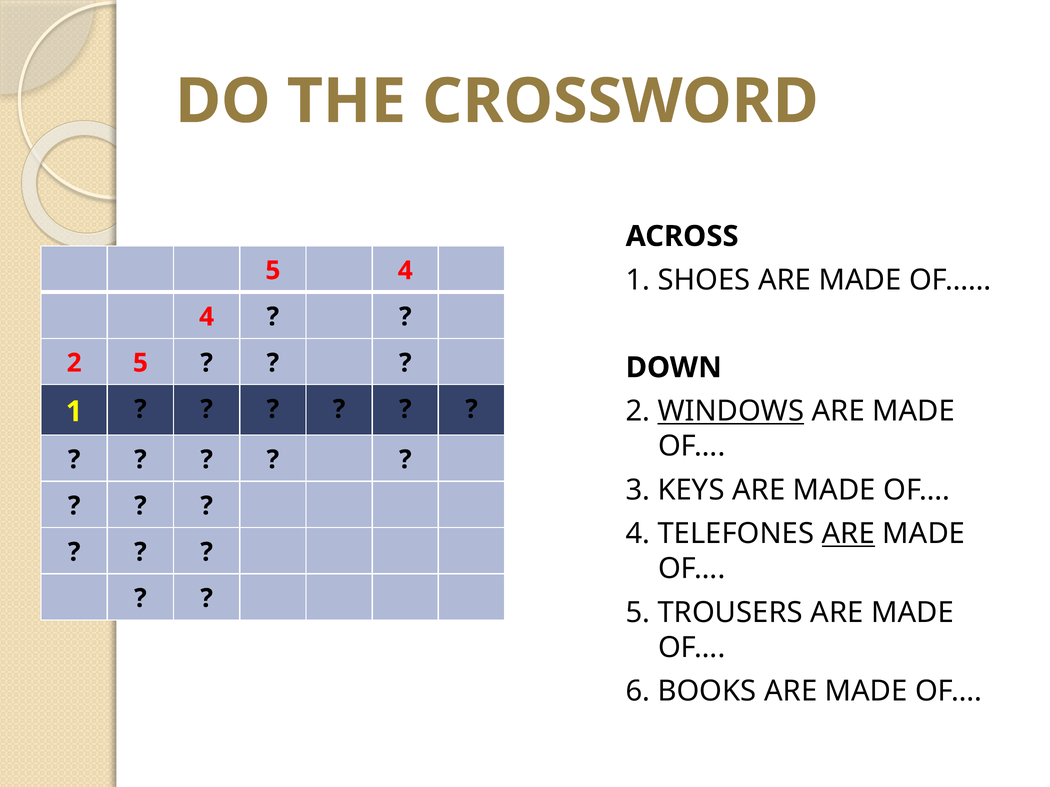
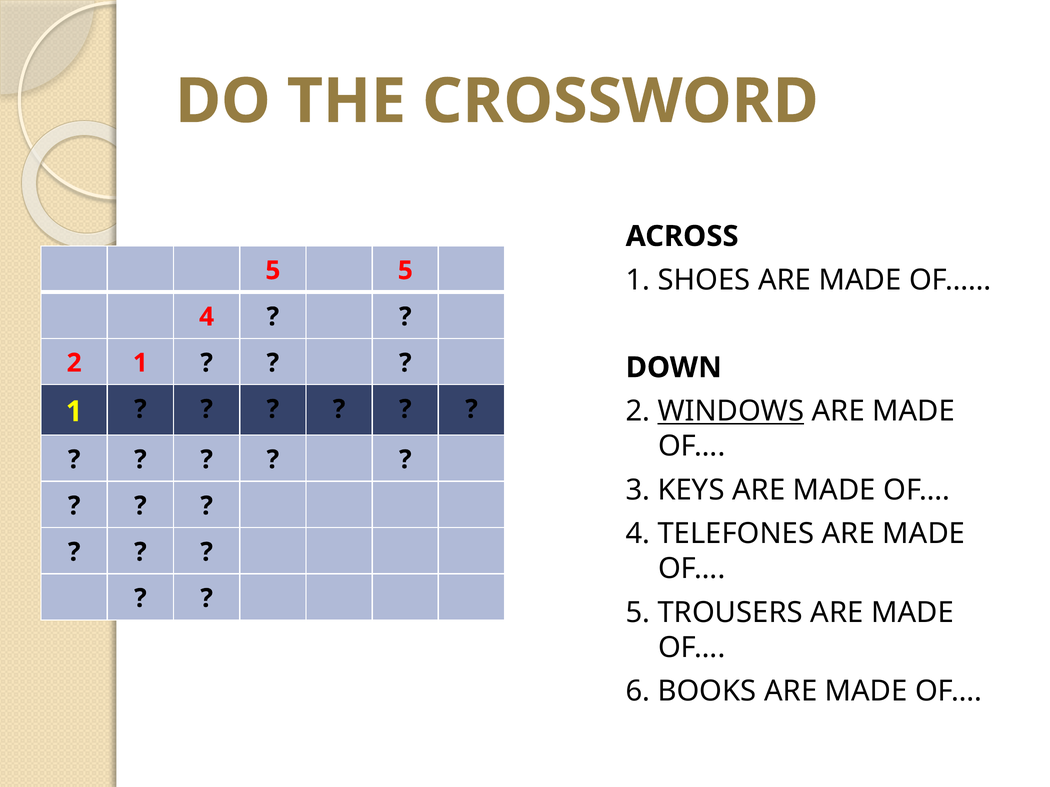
5 4: 4 -> 5
2 5: 5 -> 1
ARE at (848, 534) underline: present -> none
